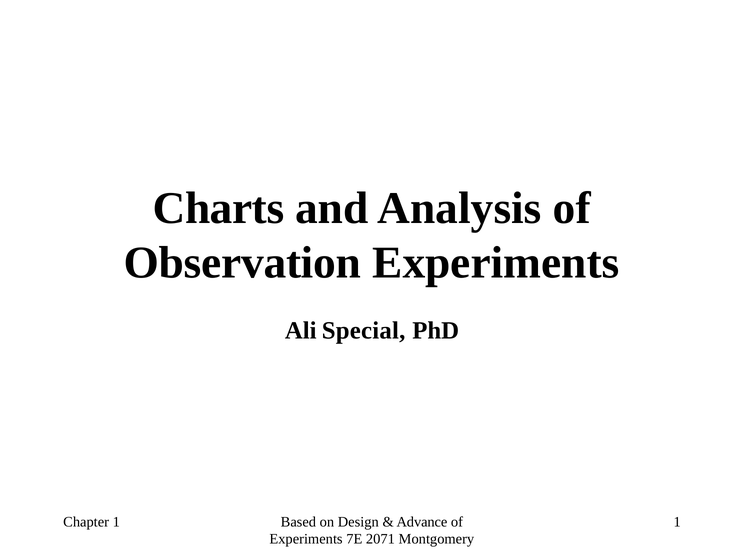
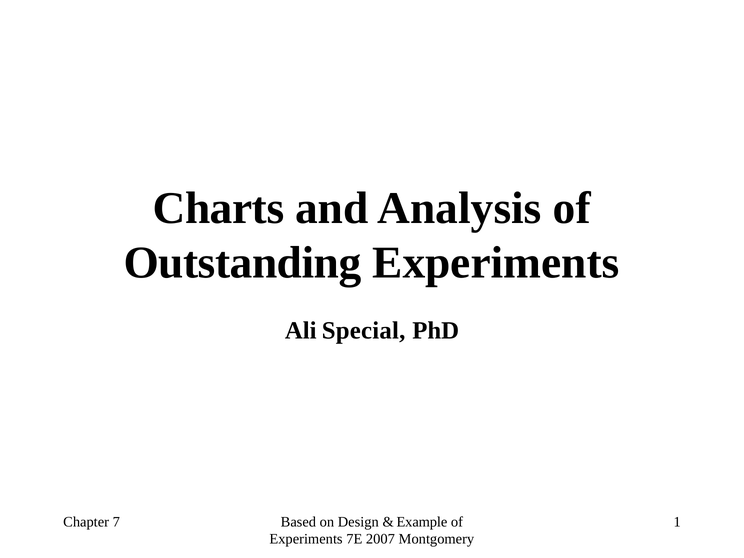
Observation: Observation -> Outstanding
Chapter 1: 1 -> 7
Advance: Advance -> Example
2071: 2071 -> 2007
